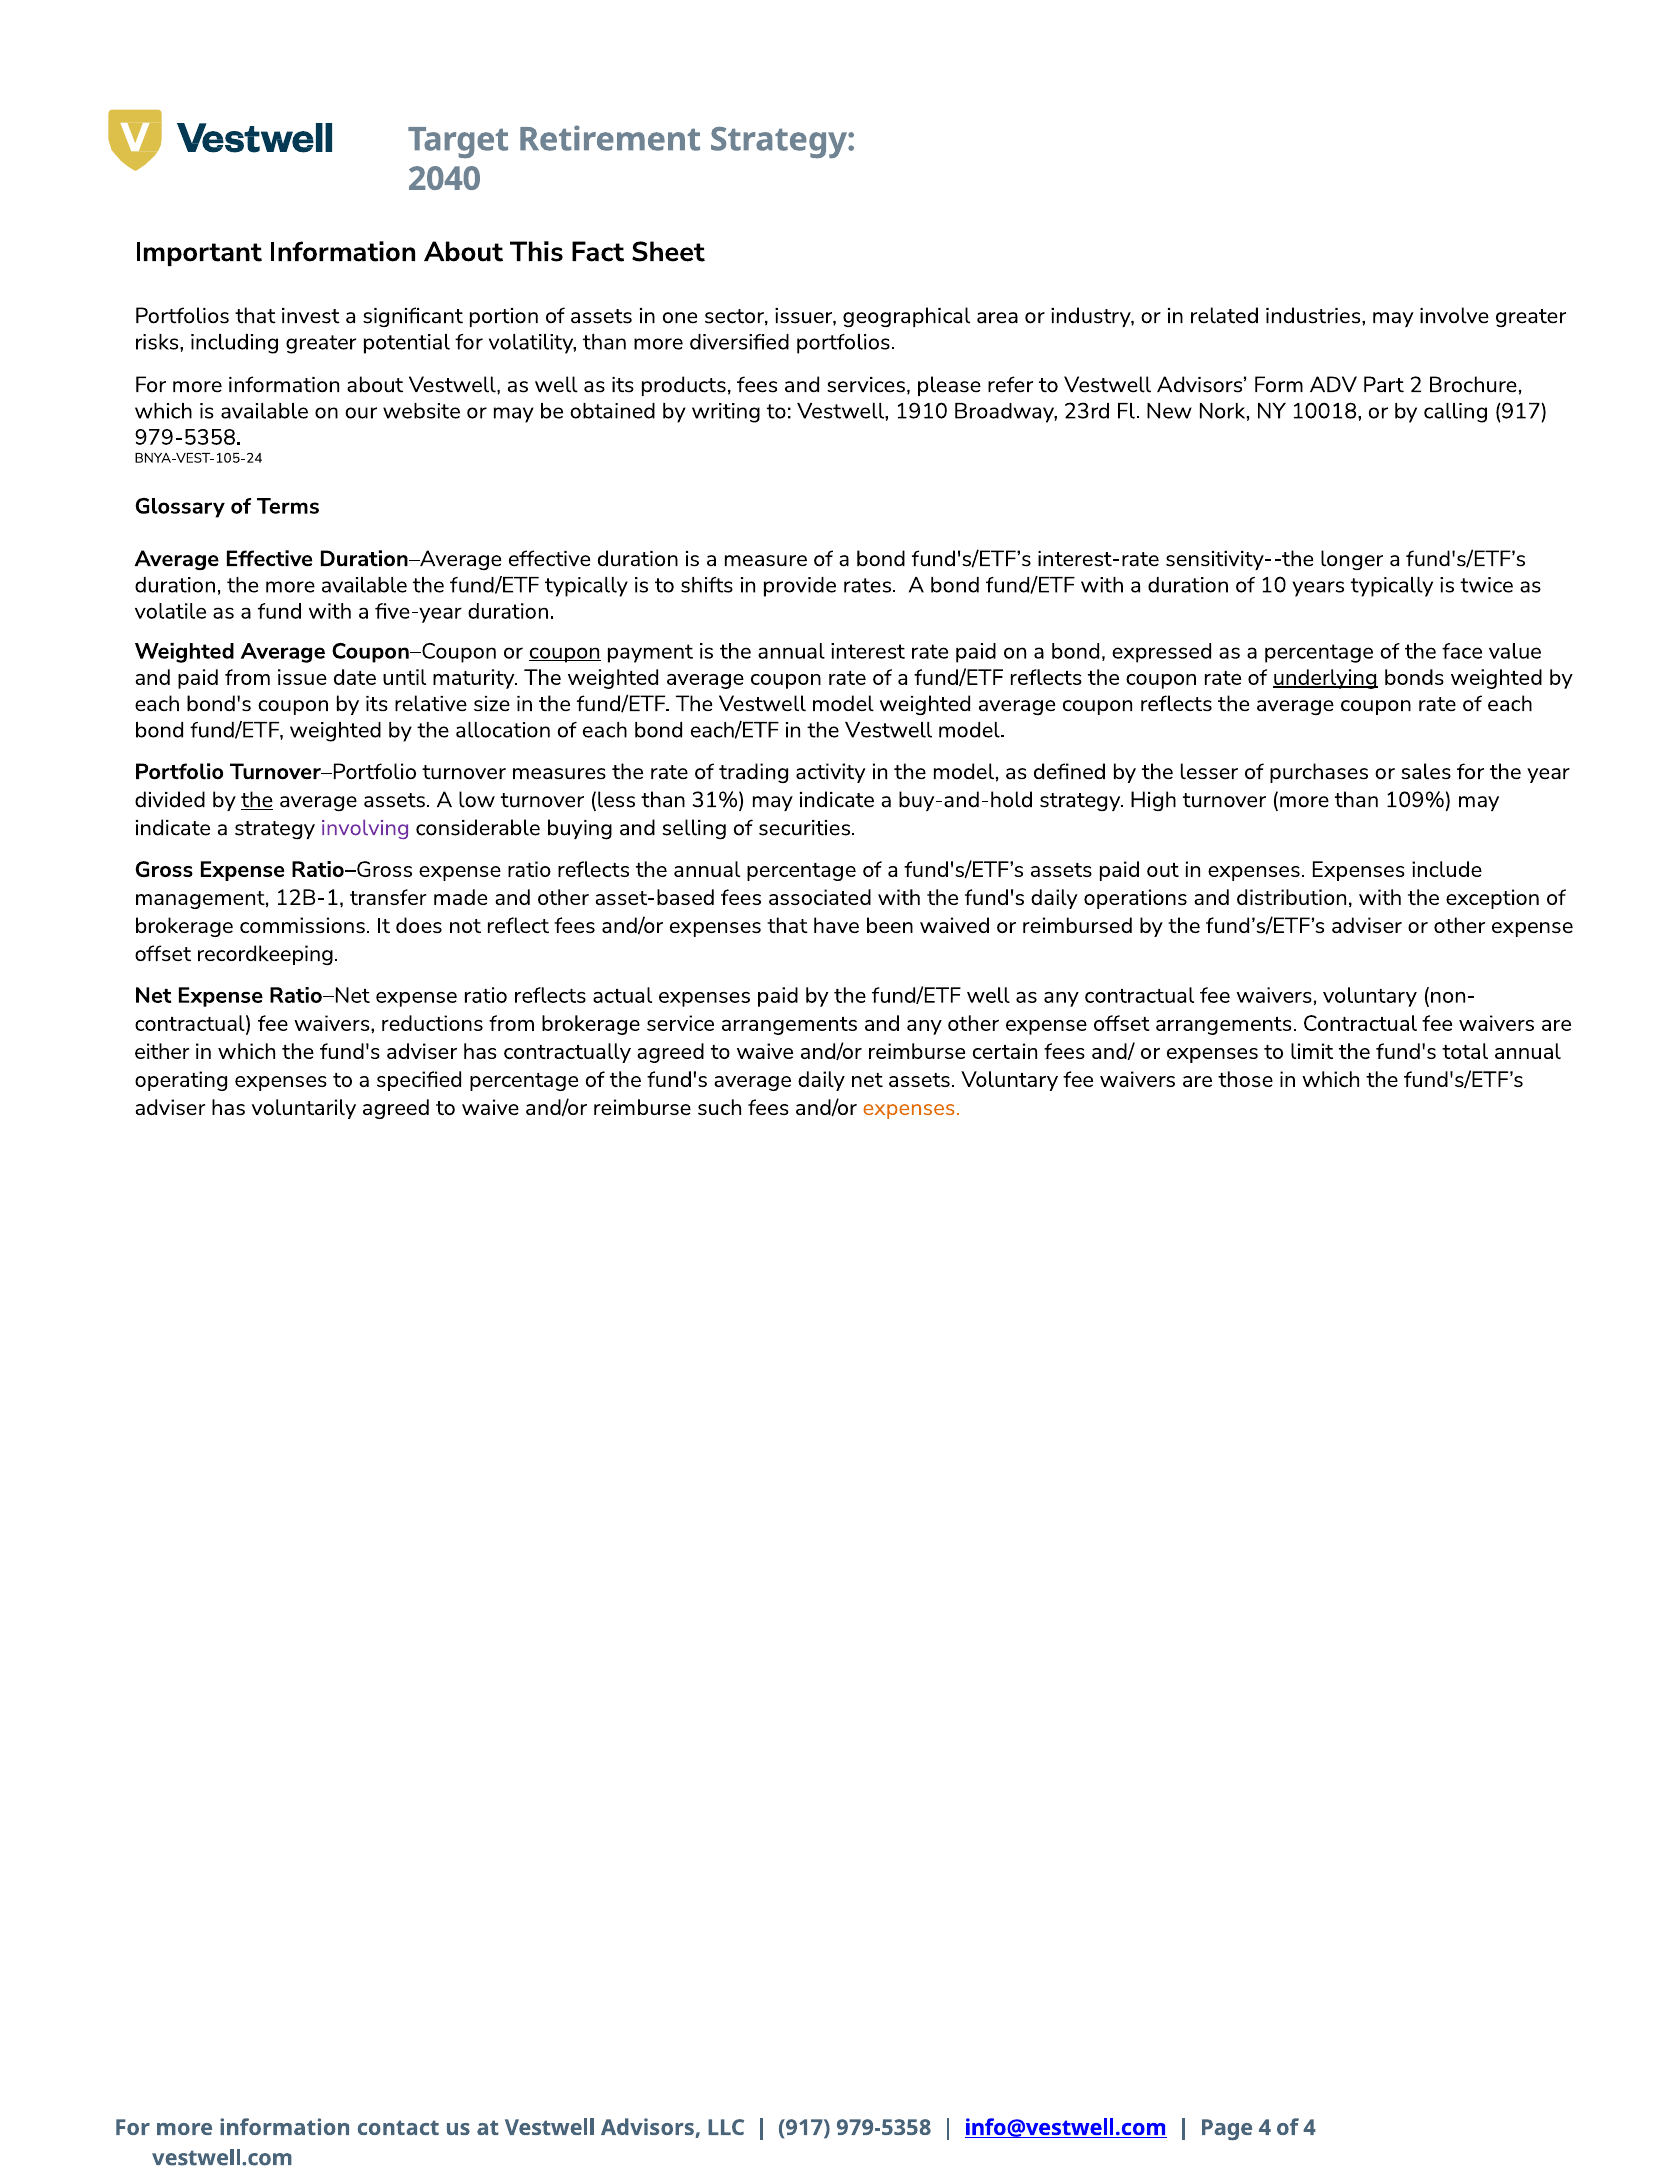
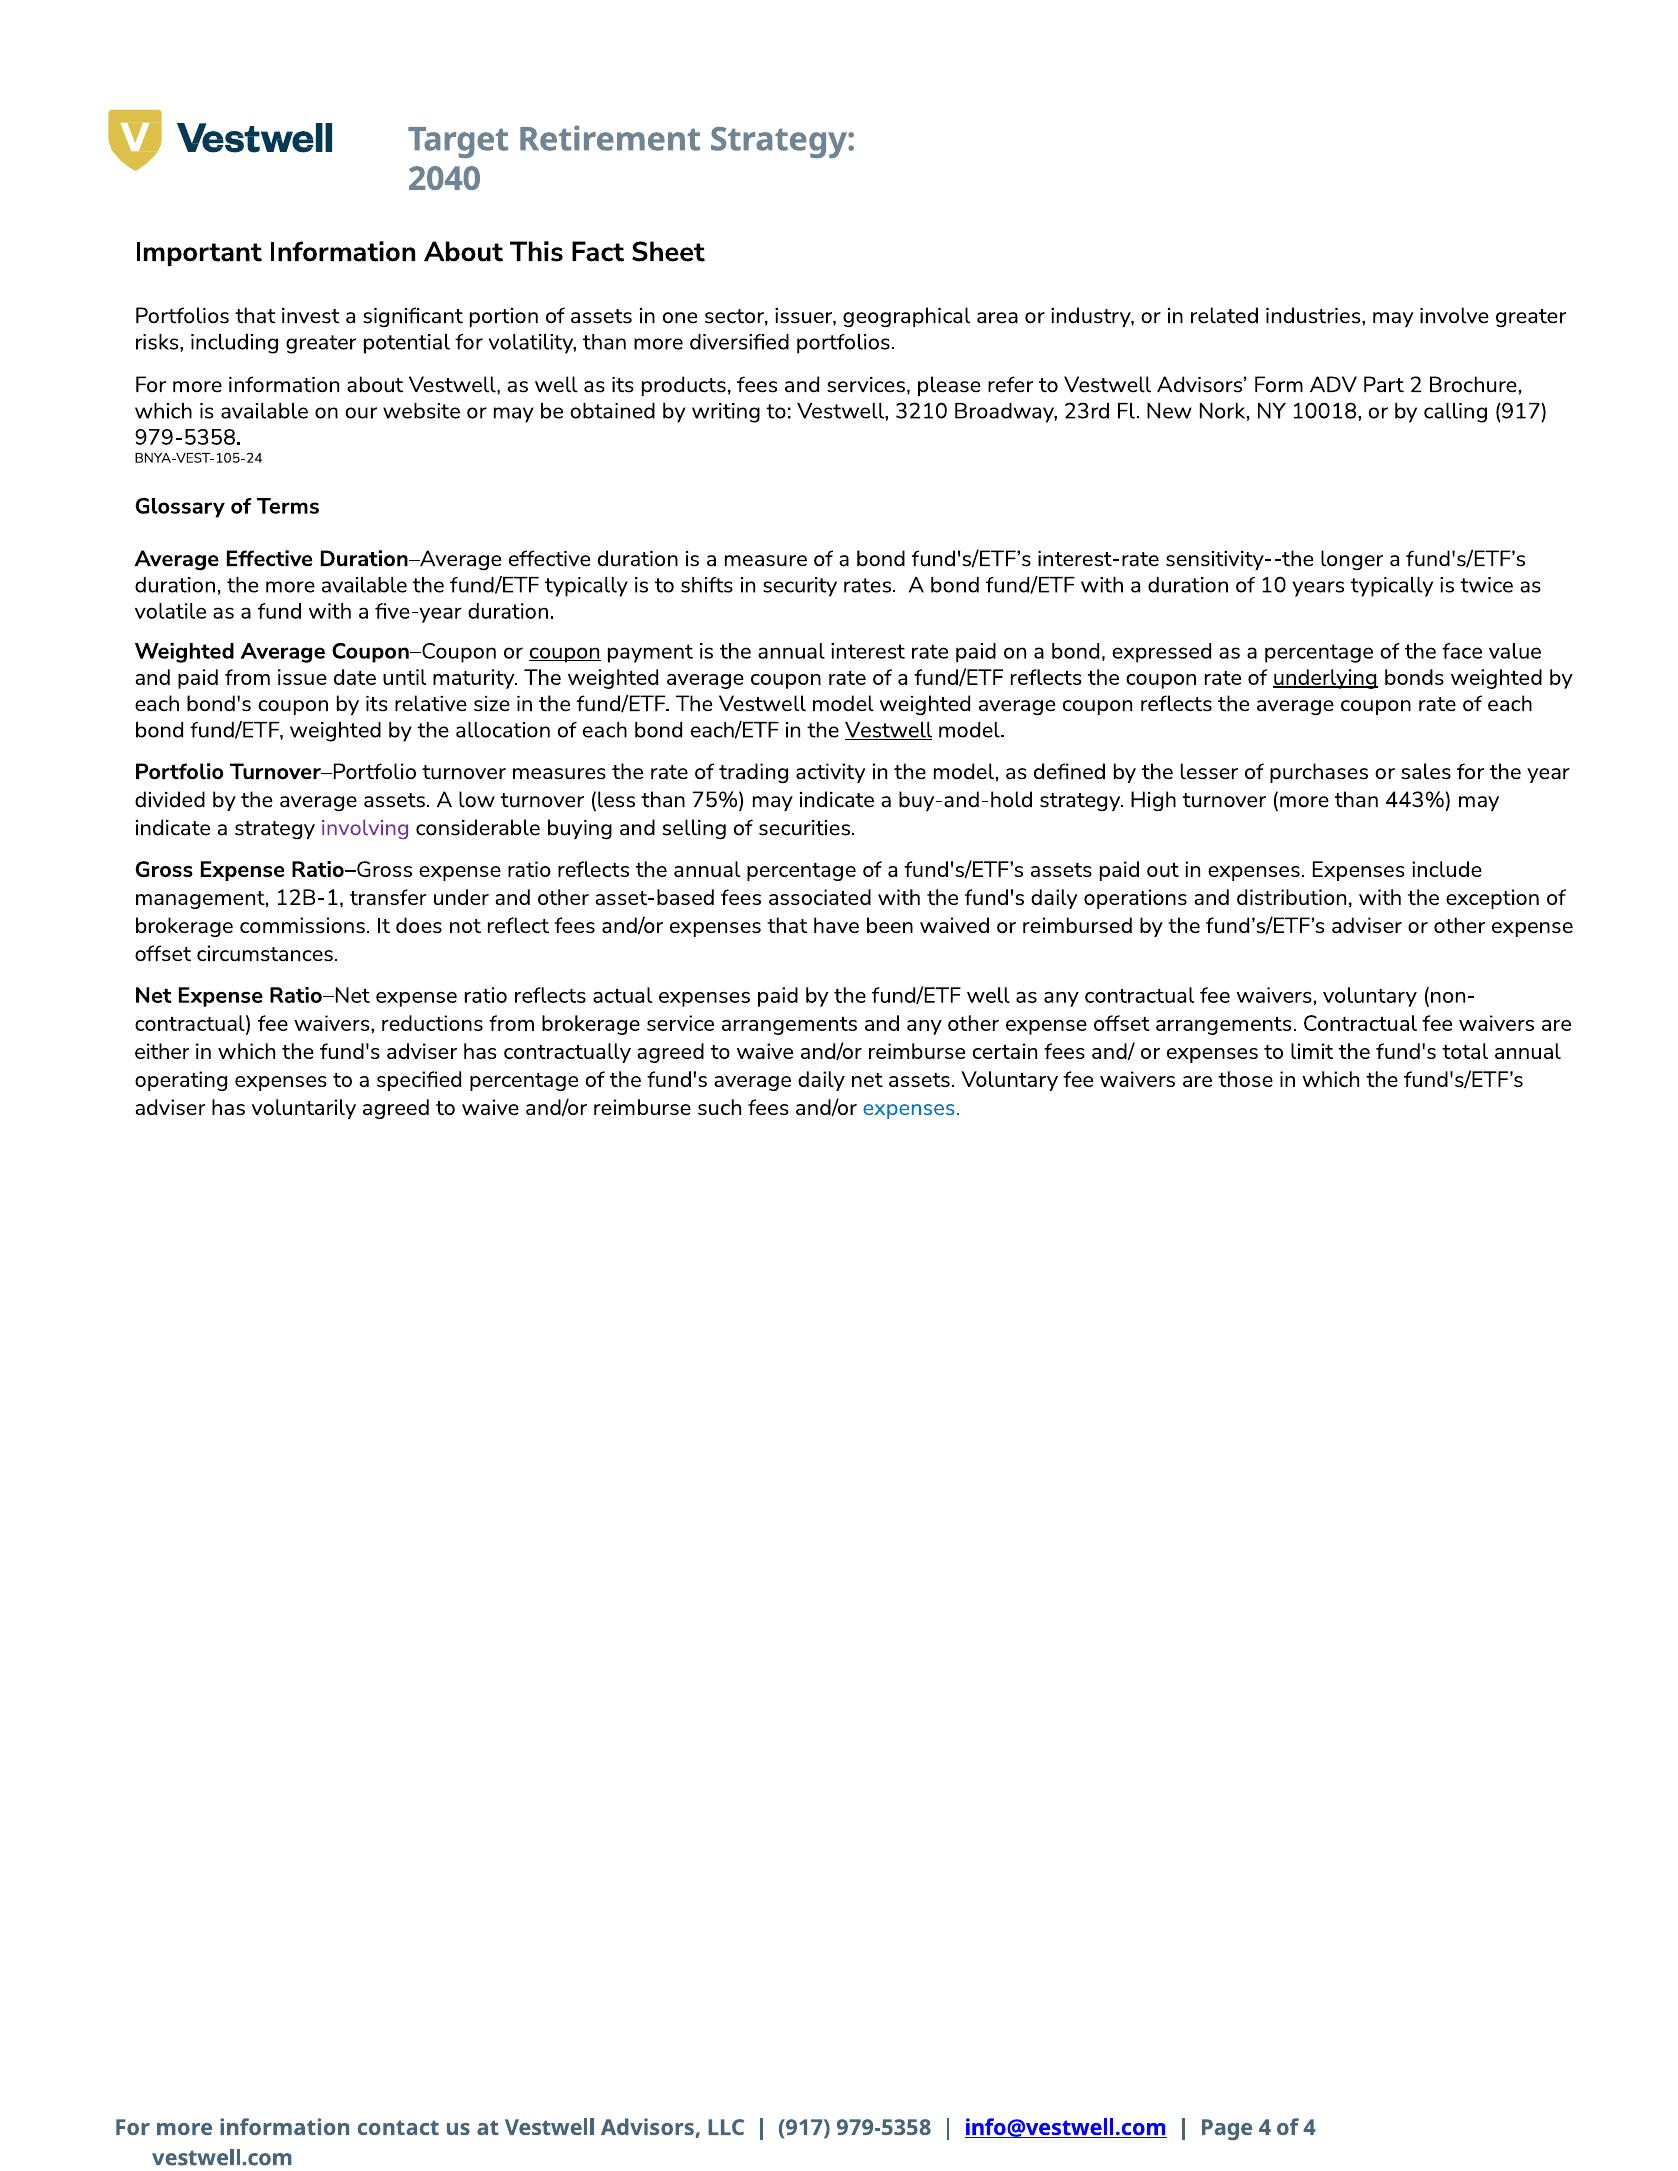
1910: 1910 -> 3210
provide: provide -> security
Vestwell at (889, 730) underline: none -> present
the at (257, 800) underline: present -> none
31%: 31% -> 75%
109%: 109% -> 443%
made: made -> under
recordkeeping: recordkeeping -> circumstances
expenses at (911, 1108) colour: orange -> blue
